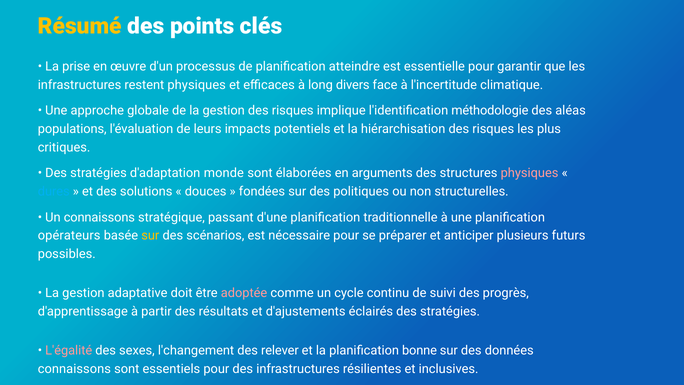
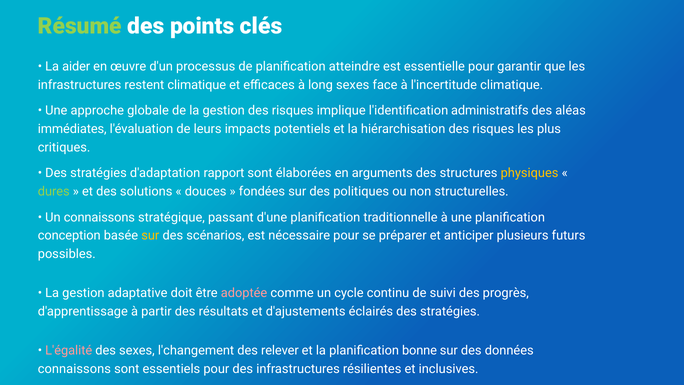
Résumé colour: yellow -> light green
prise: prise -> aider
restent physiques: physiques -> climatique
long divers: divers -> sexes
méthodologie: méthodologie -> administratifs
populations: populations -> immédiates
monde: monde -> rapport
physiques at (530, 173) colour: pink -> yellow
dures colour: light blue -> light green
opérateurs: opérateurs -> conception
